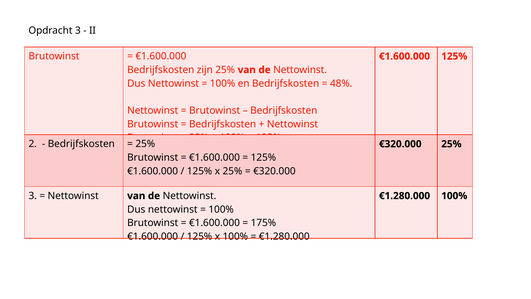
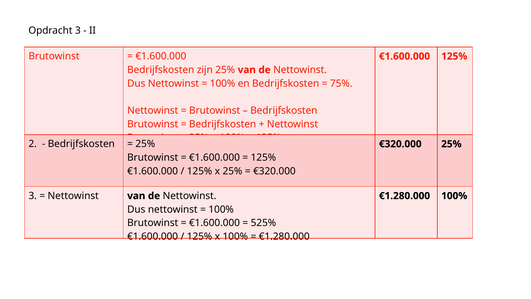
48%: 48% -> 75%
175%: 175% -> 525%
